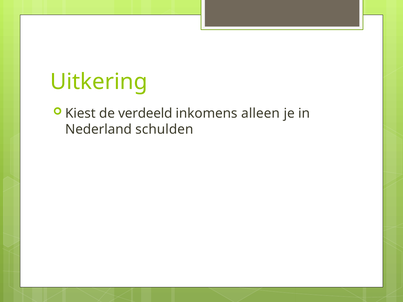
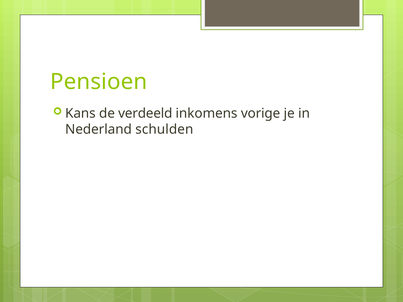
Uitkering: Uitkering -> Pensioen
Kiest: Kiest -> Kans
alleen: alleen -> vorige
